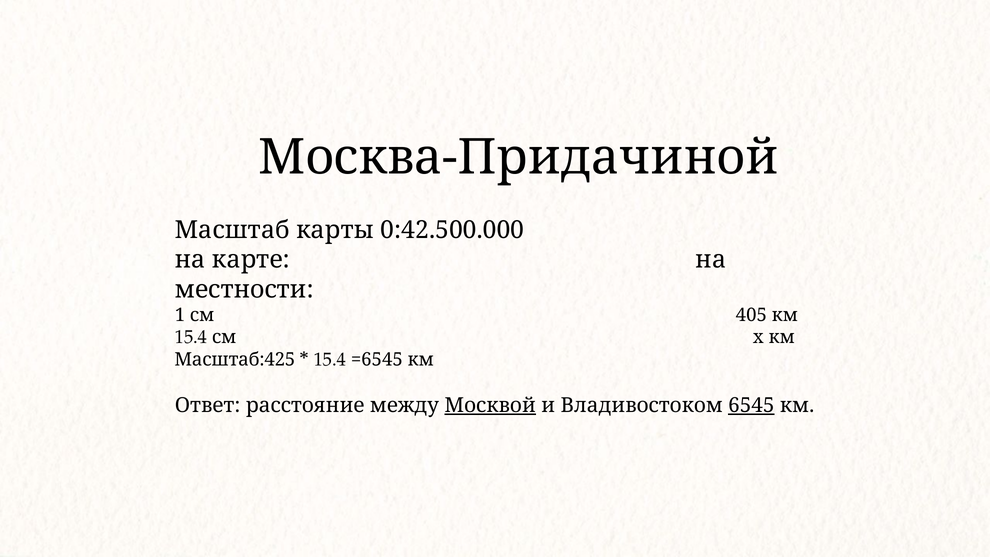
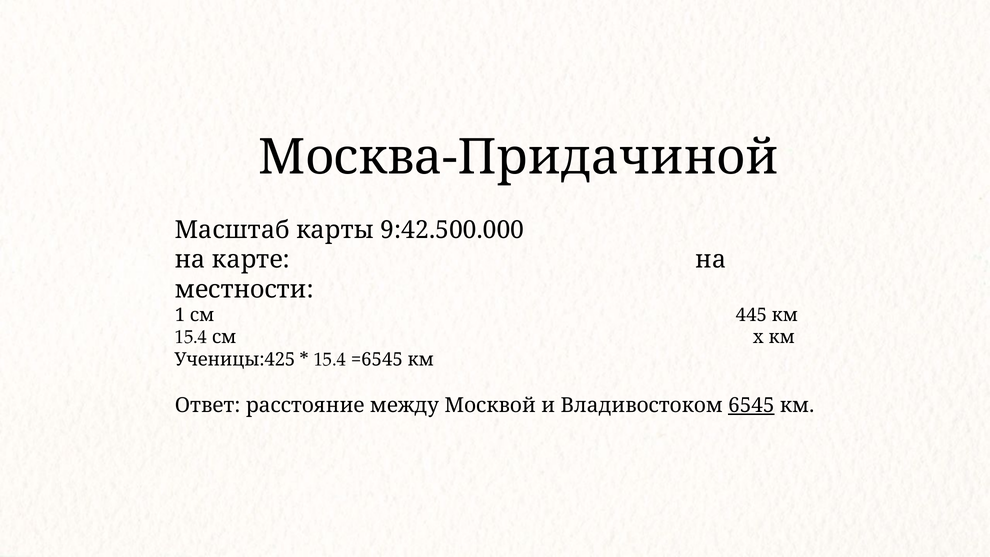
0:42.500.000: 0:42.500.000 -> 9:42.500.000
405: 405 -> 445
Масштаб:425: Масштаб:425 -> Ученицы:425
Москвой underline: present -> none
